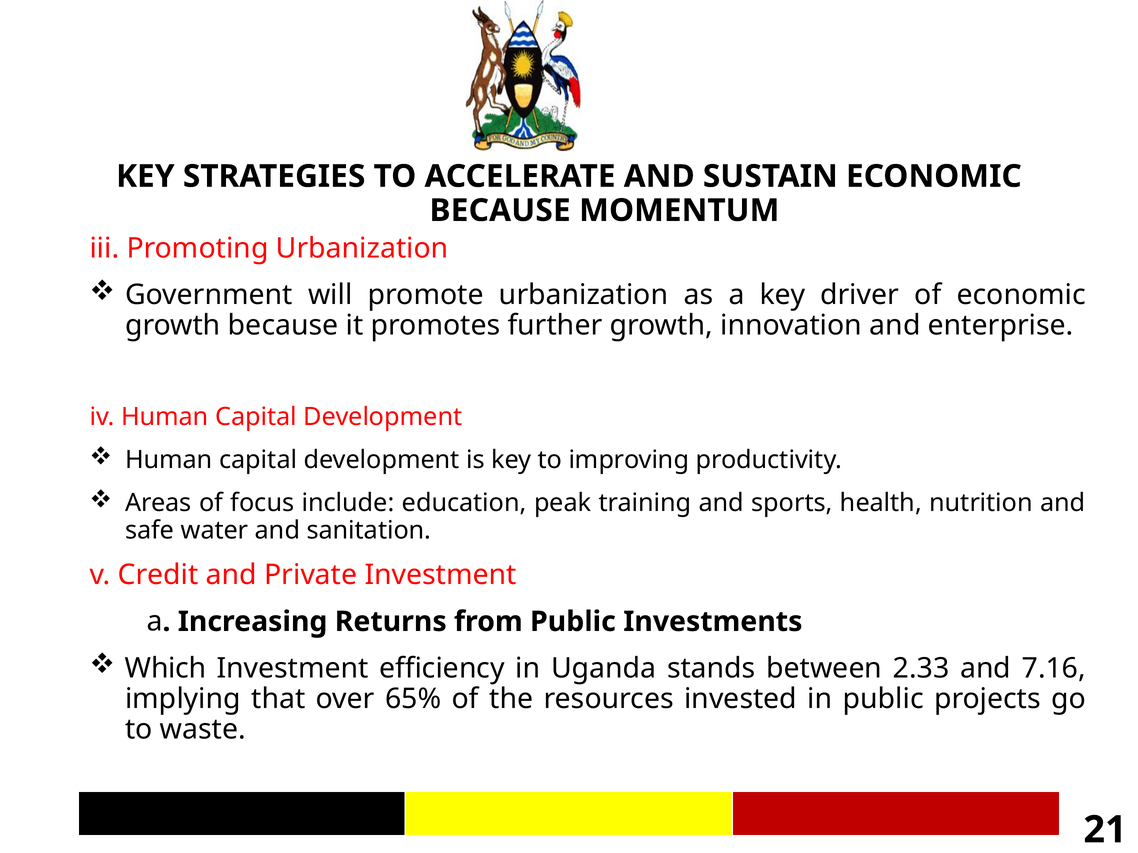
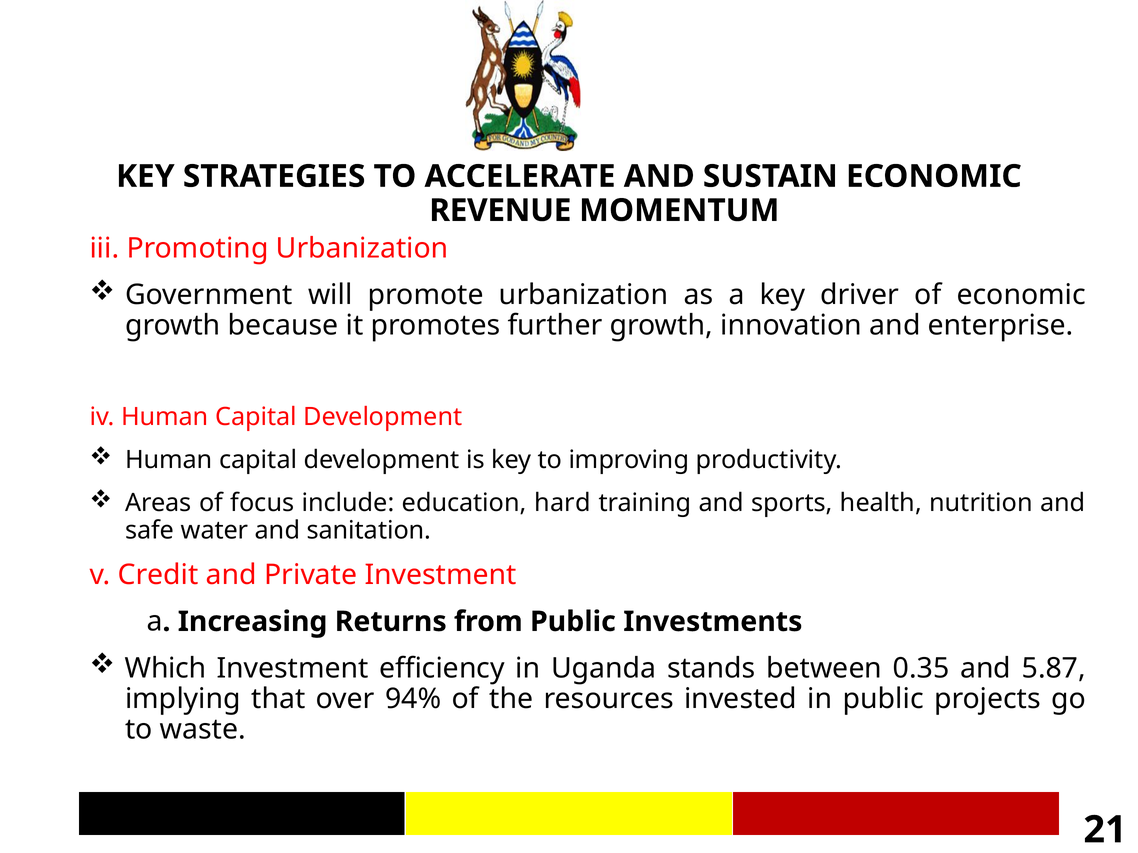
BECAUSE at (500, 211): BECAUSE -> REVENUE
peak: peak -> hard
2.33: 2.33 -> 0.35
7.16: 7.16 -> 5.87
65%: 65% -> 94%
